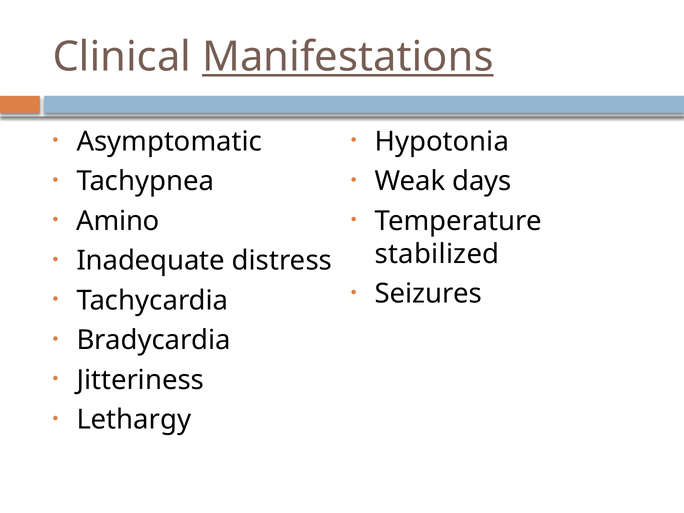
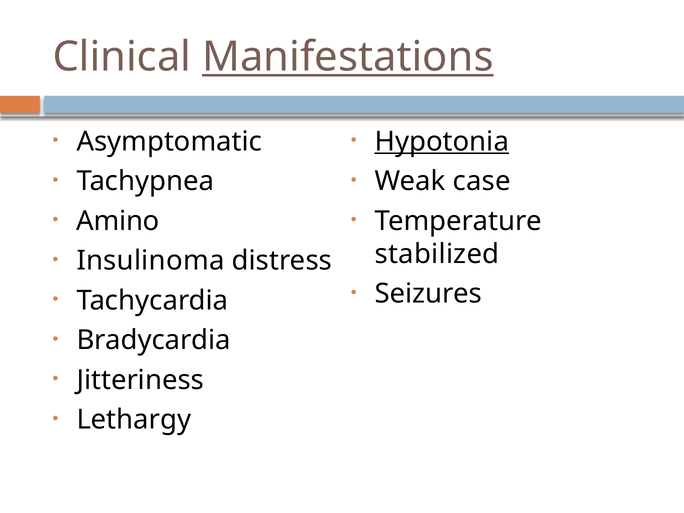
Hypotonia underline: none -> present
days: days -> case
Inadequate: Inadequate -> Insulinoma
